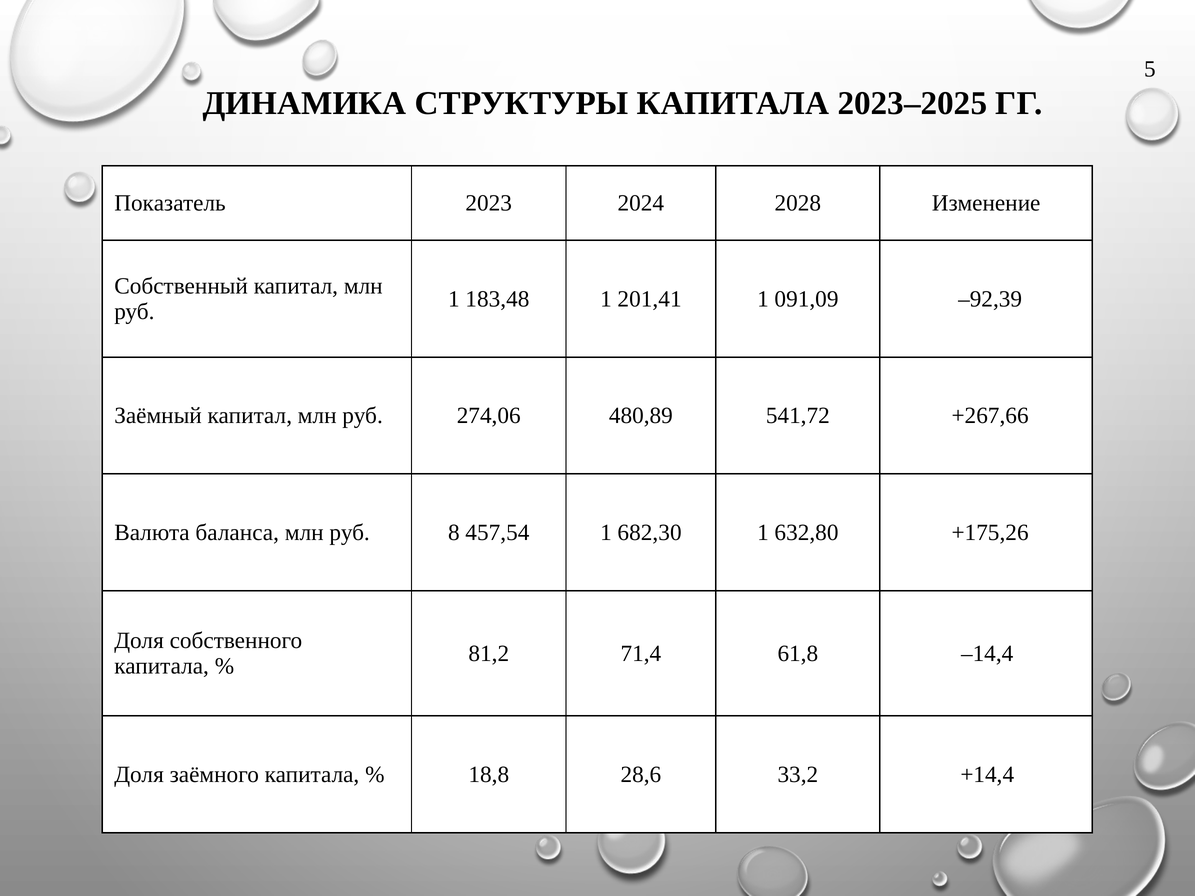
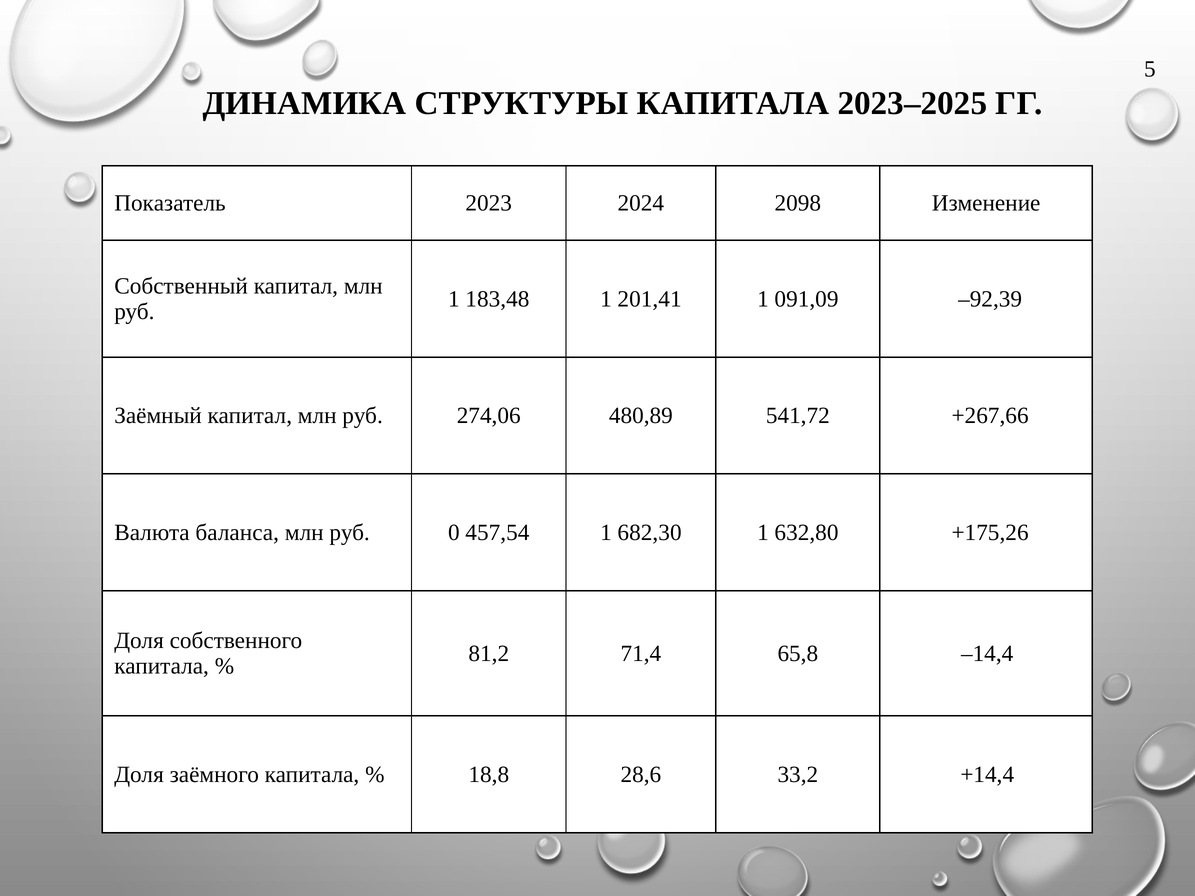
2028: 2028 -> 2098
8: 8 -> 0
61,8: 61,8 -> 65,8
